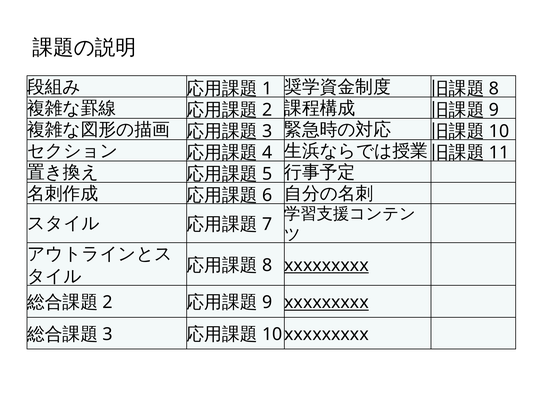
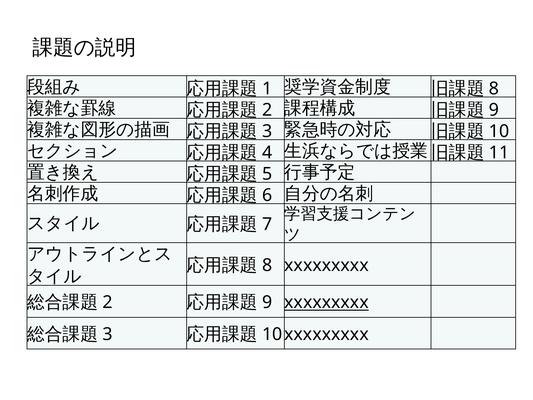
xxxxxxxxx at (326, 265) underline: present -> none
